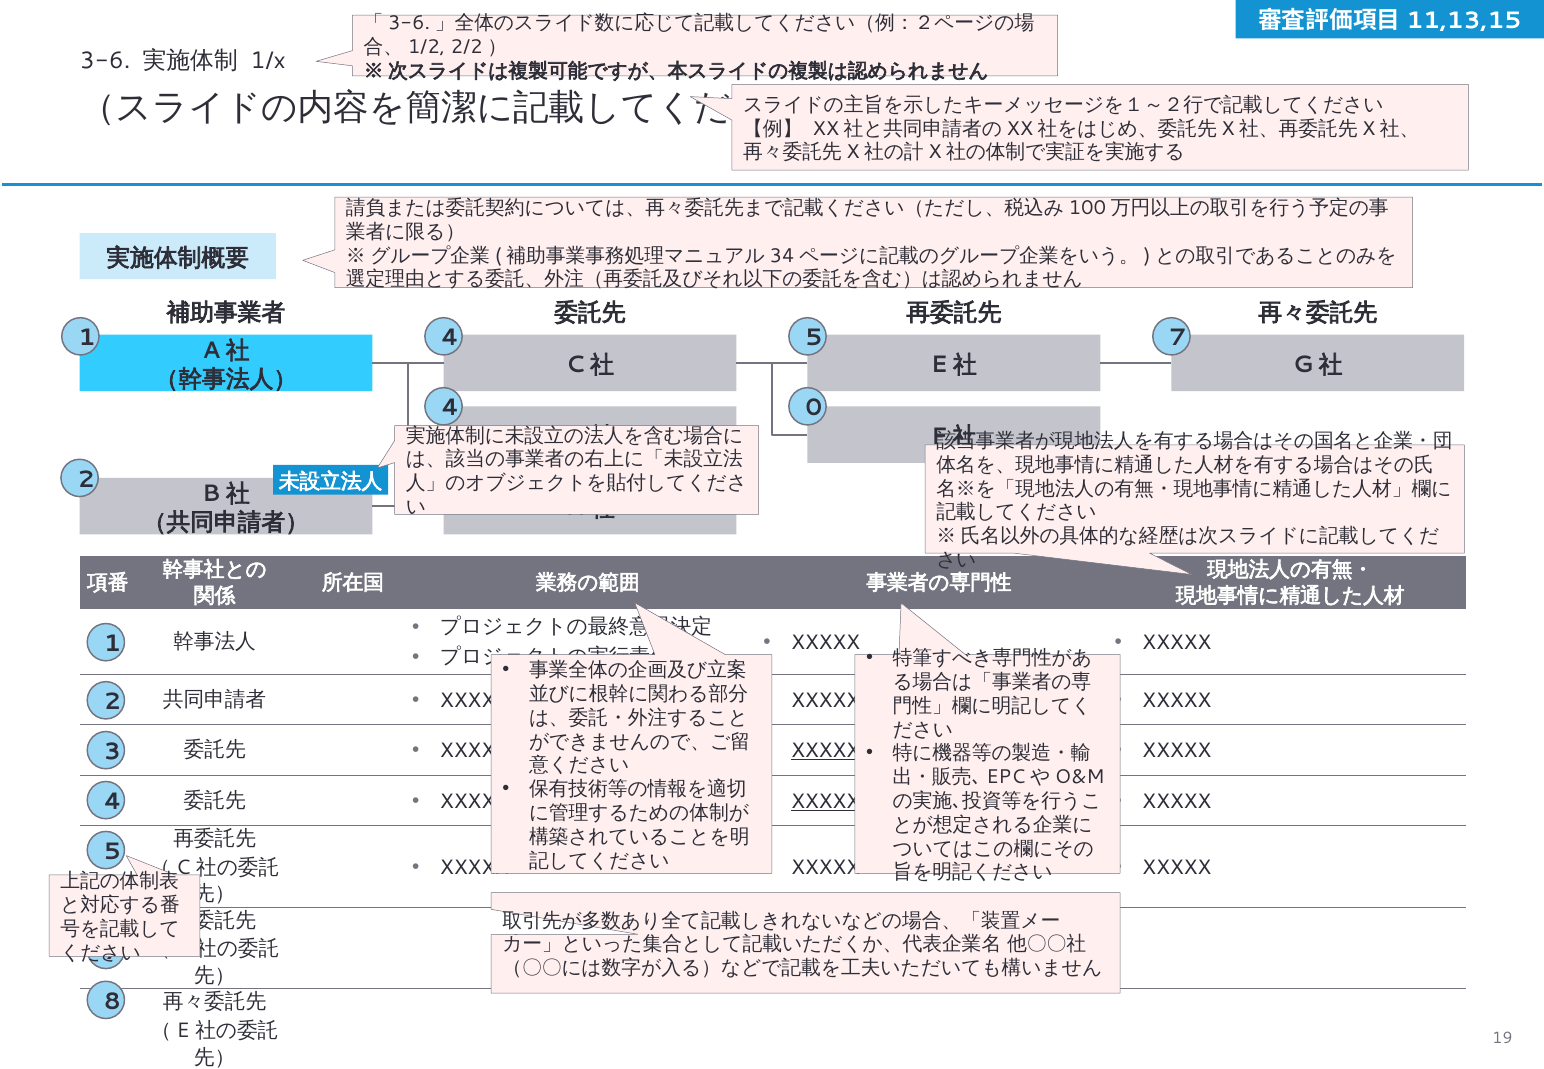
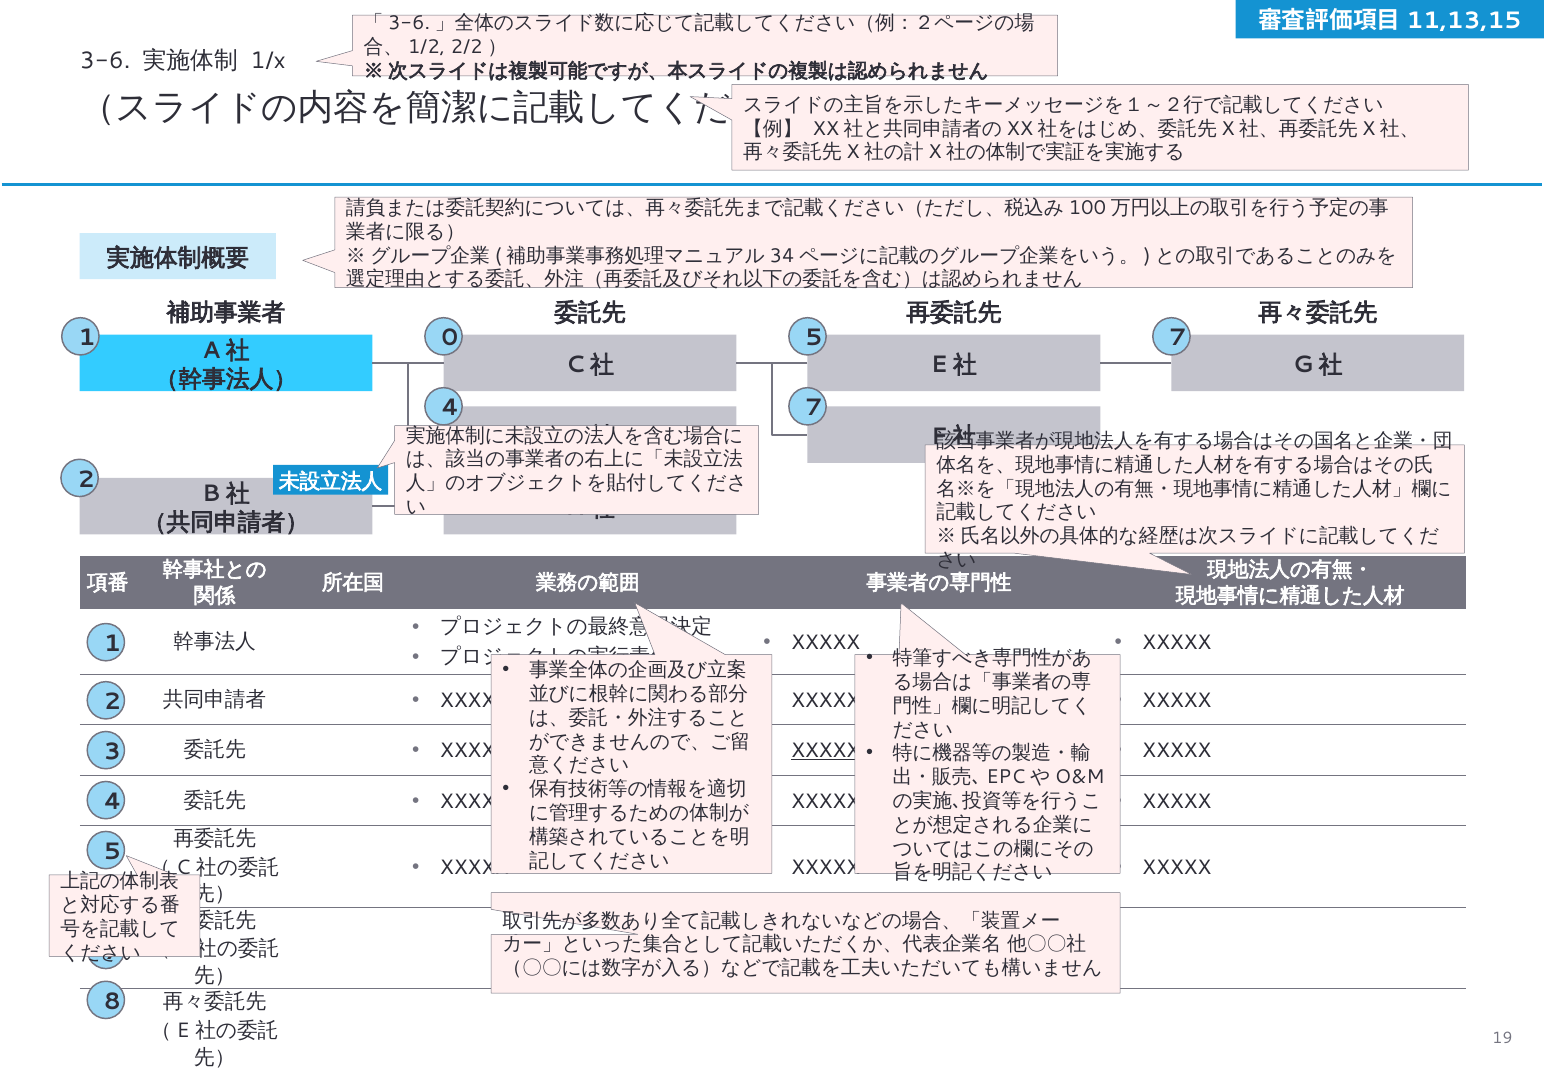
1 4: 4 -> 0
4 0: 0 -> 7
XXXXX at (826, 801) underline: present -> none
